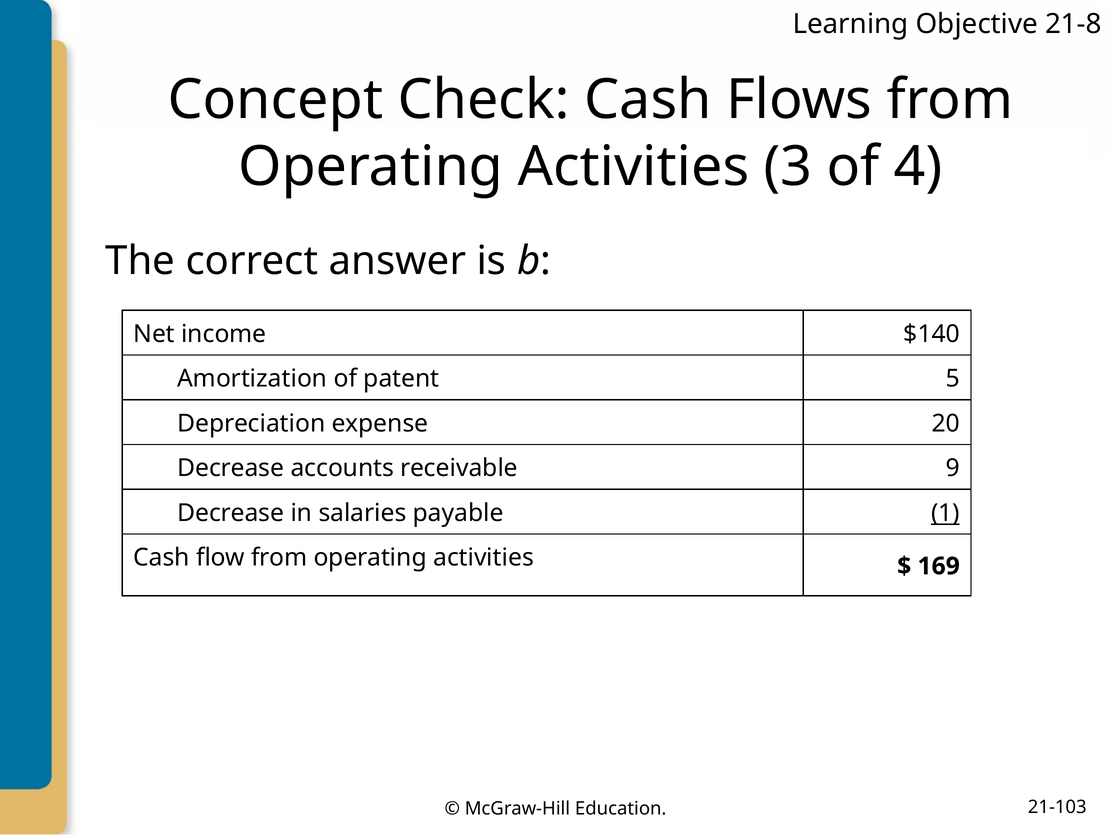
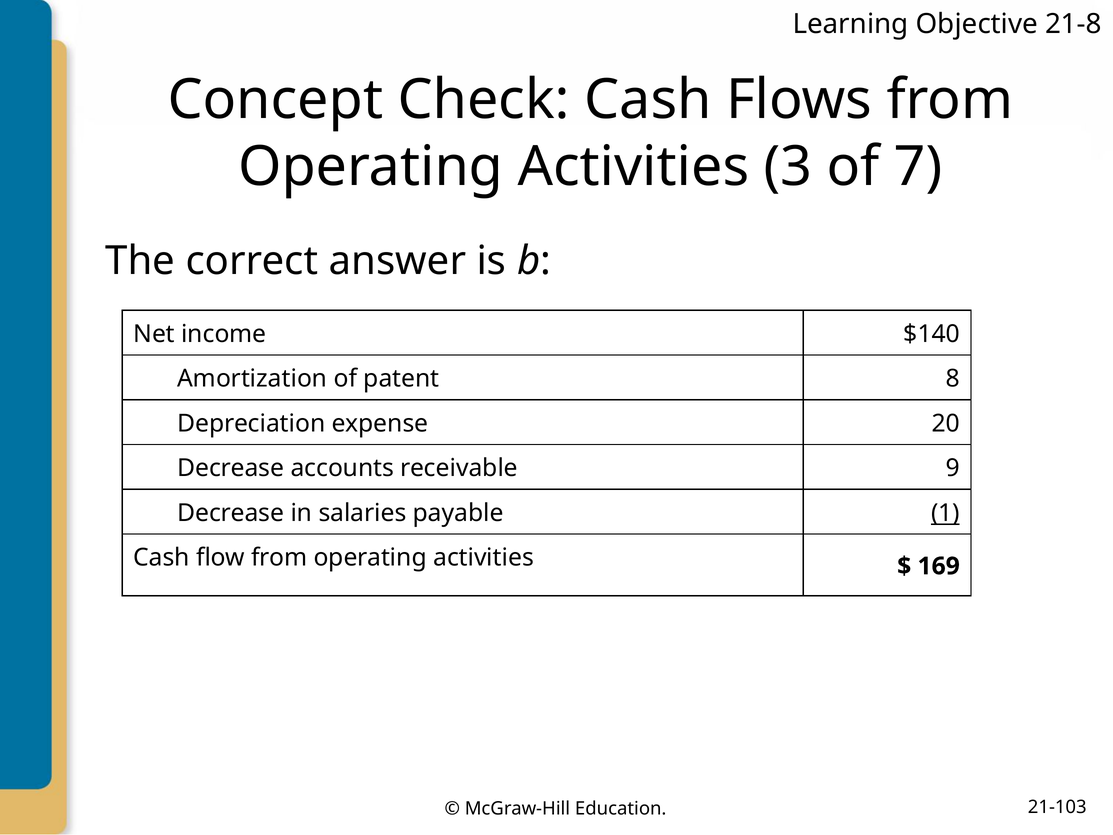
4: 4 -> 7
5: 5 -> 8
